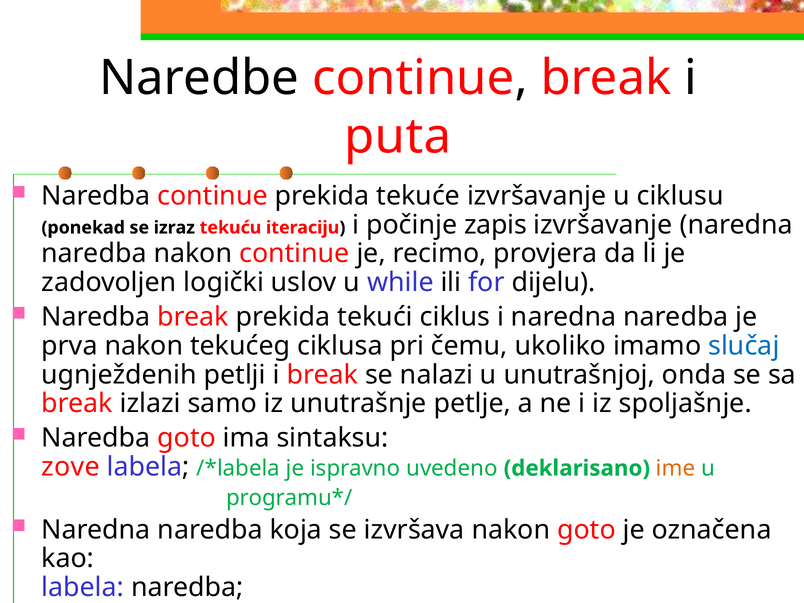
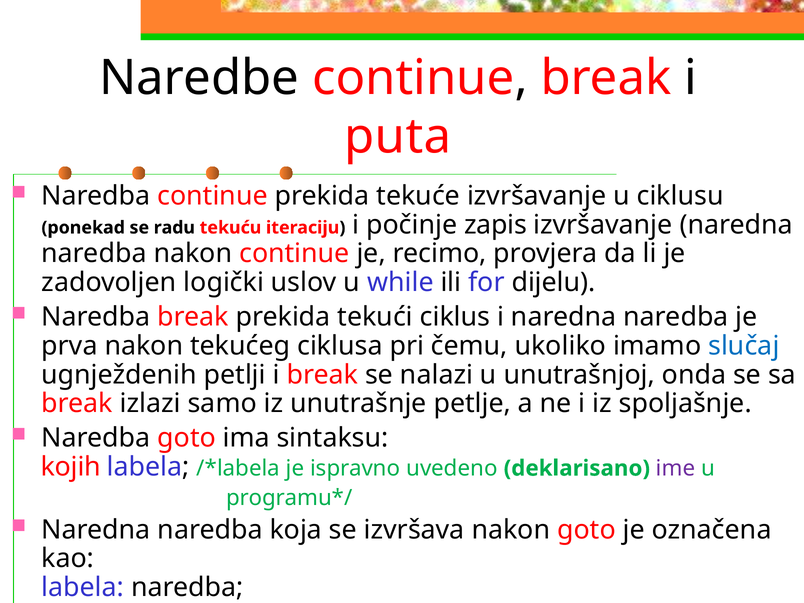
izraz: izraz -> radu
zove: zove -> kojih
ime colour: orange -> purple
